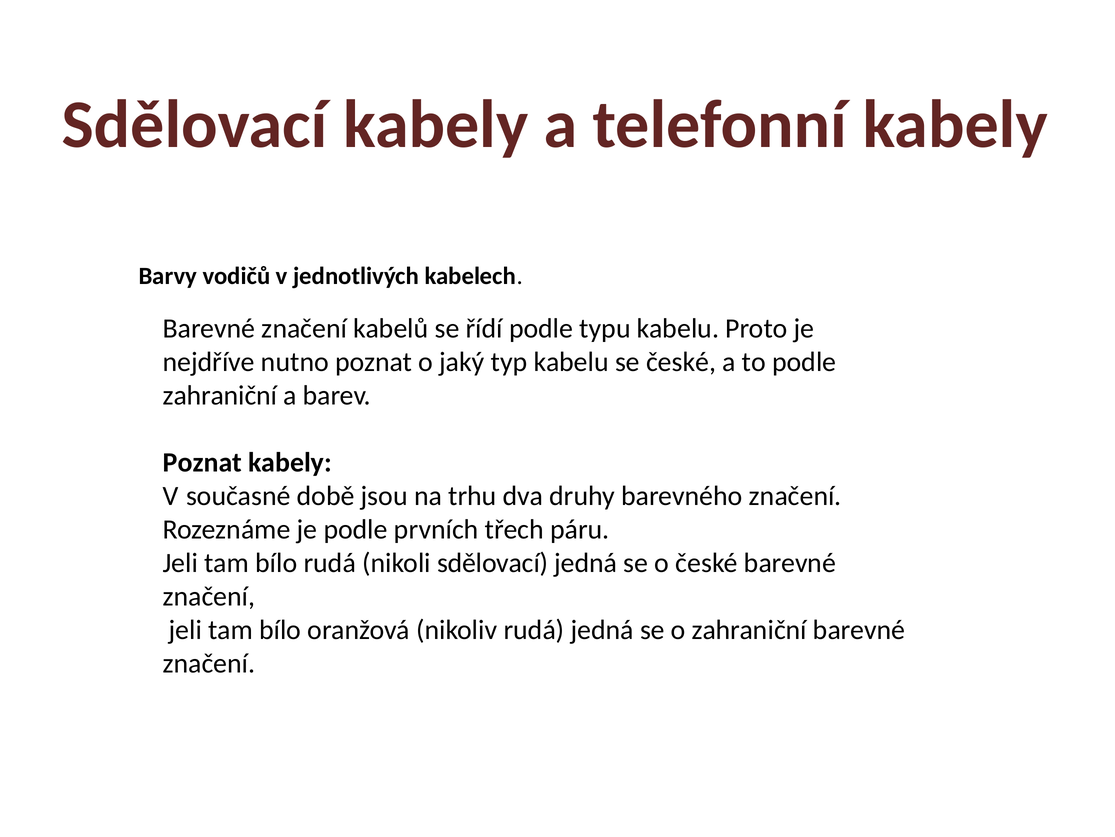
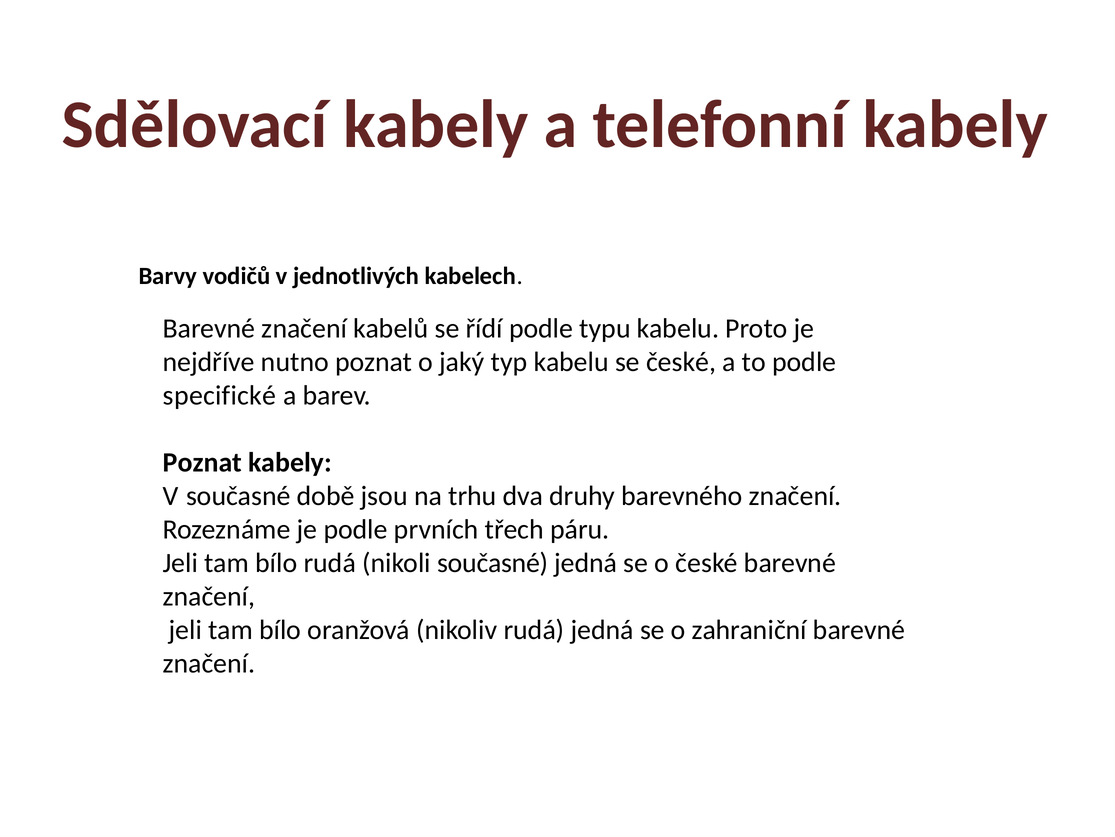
zahraniční at (220, 395): zahraniční -> specifické
nikoli sdělovací: sdělovací -> současné
